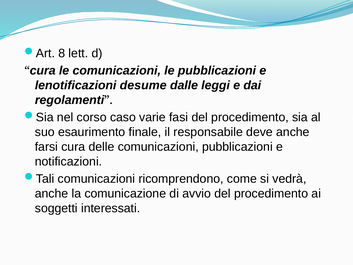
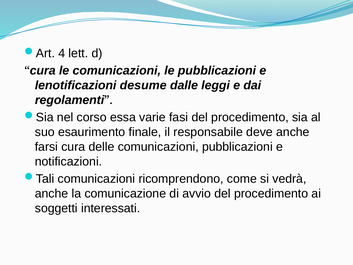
8: 8 -> 4
caso: caso -> essa
